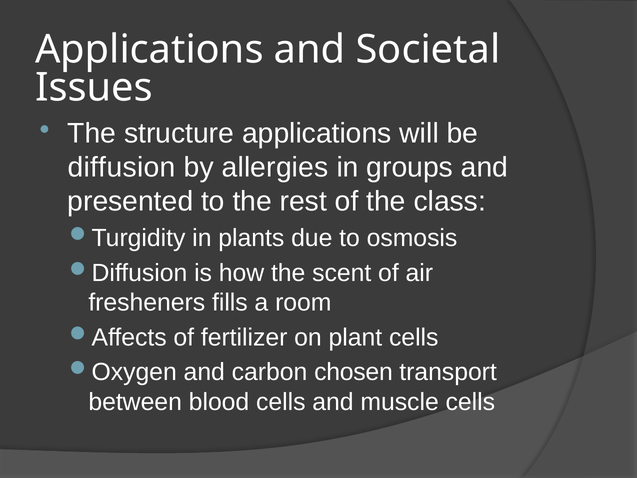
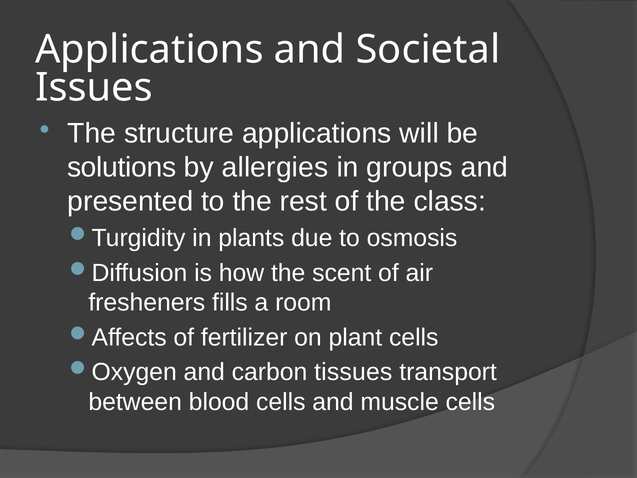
diffusion: diffusion -> solutions
chosen: chosen -> tissues
